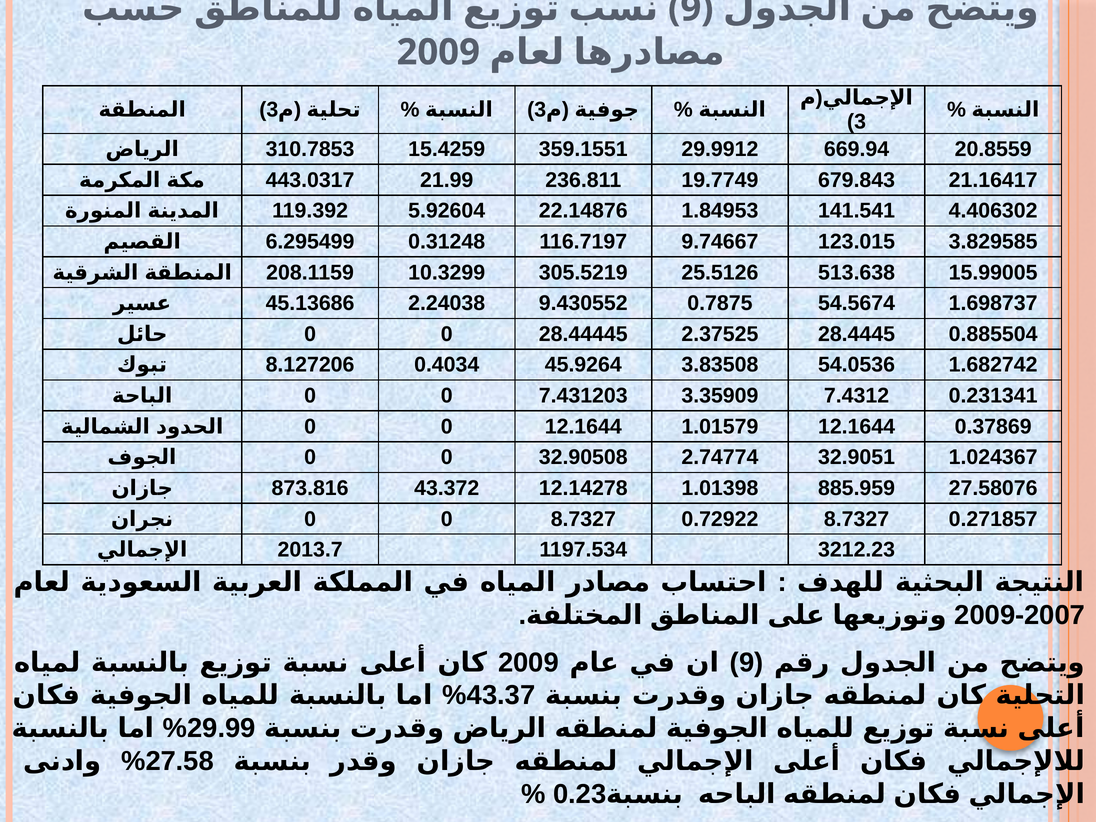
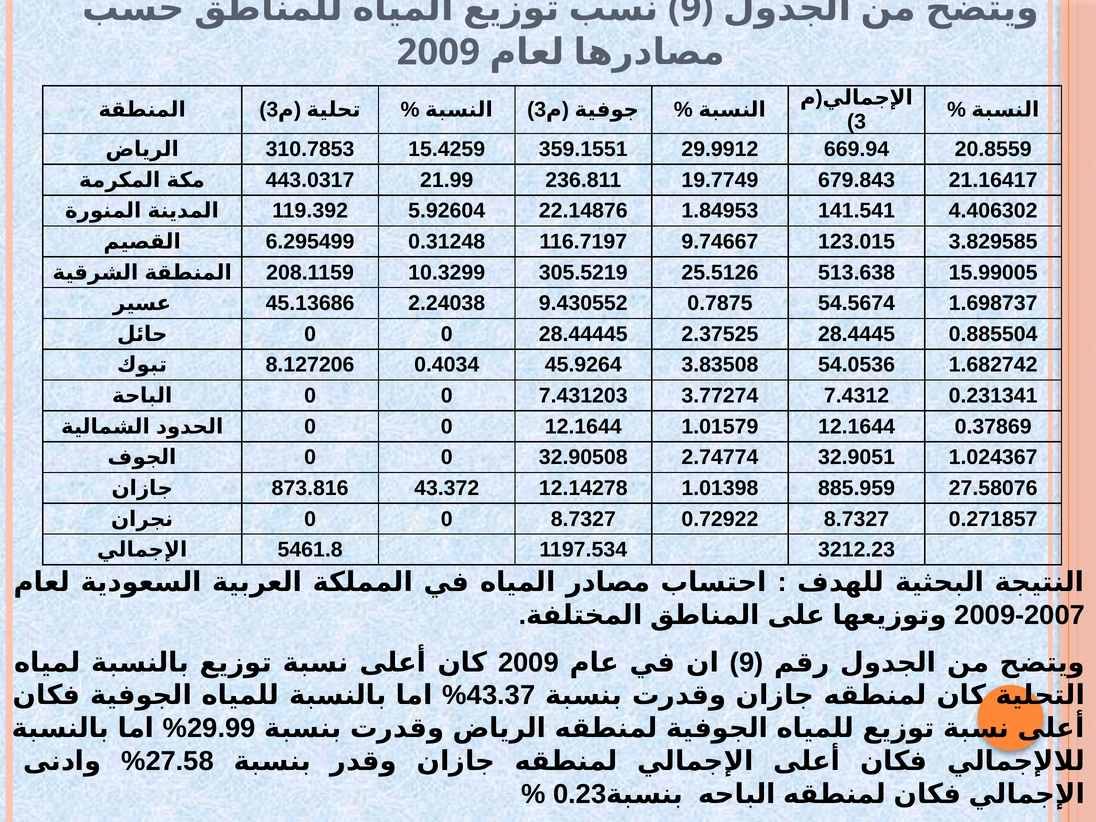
3.35909: 3.35909 -> 3.77274
2013.7: 2013.7 -> 5461.8
